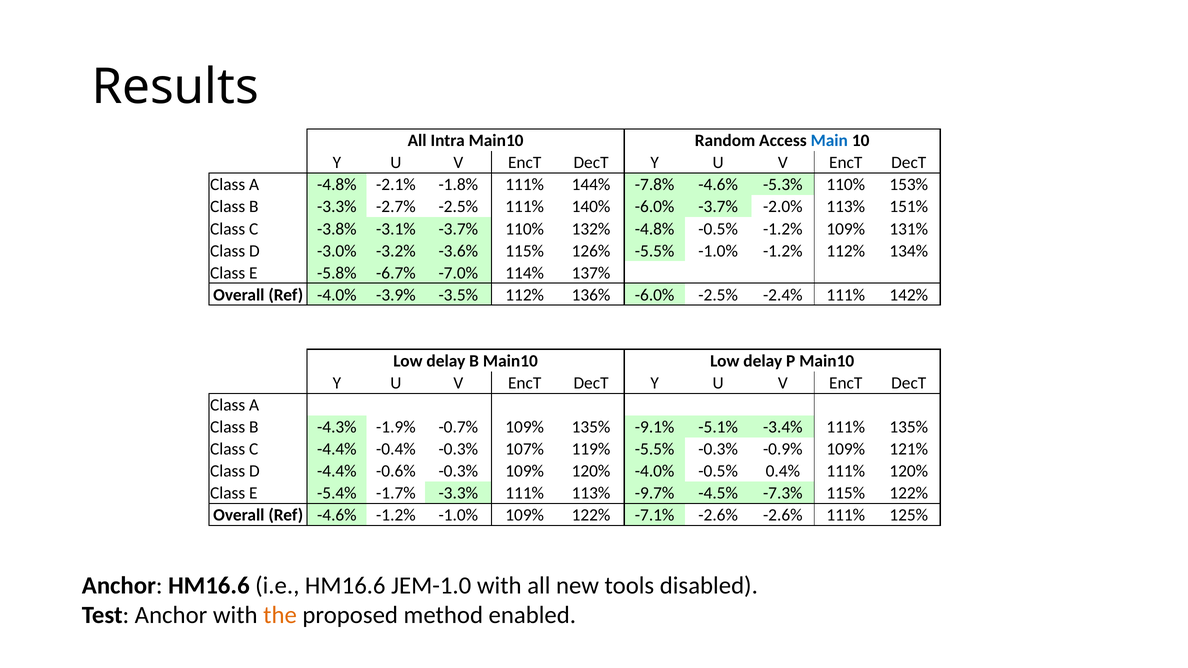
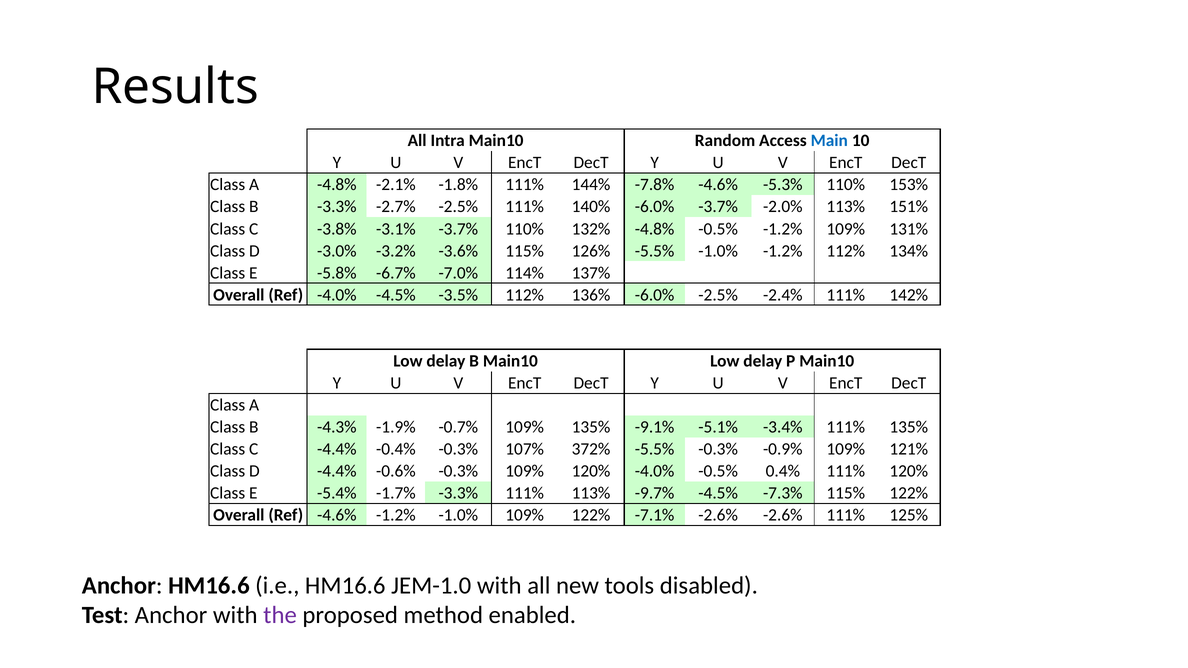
-4.0% -3.9%: -3.9% -> -4.5%
119%: 119% -> 372%
the colour: orange -> purple
